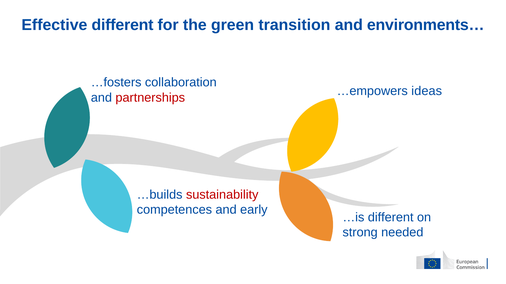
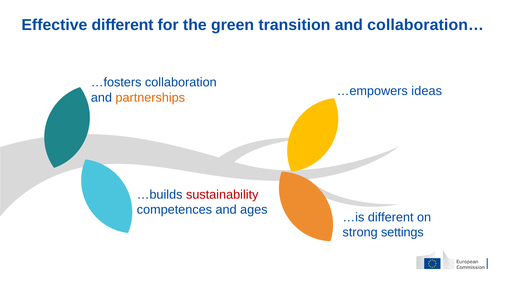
environments…: environments… -> collaboration…
partnerships colour: red -> orange
early: early -> ages
needed: needed -> settings
